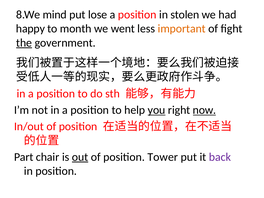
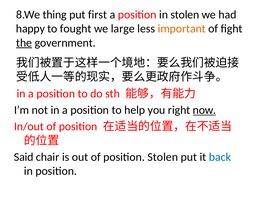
mind: mind -> thing
lose: lose -> first
month: month -> fought
went: went -> large
you underline: present -> none
Part: Part -> Said
out underline: present -> none
position Tower: Tower -> Stolen
back colour: purple -> blue
